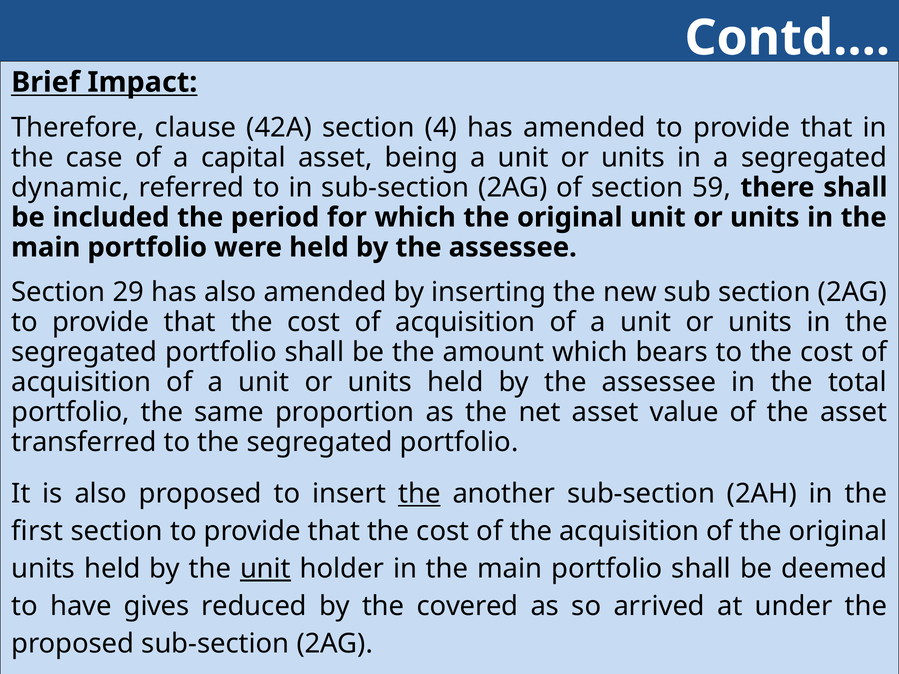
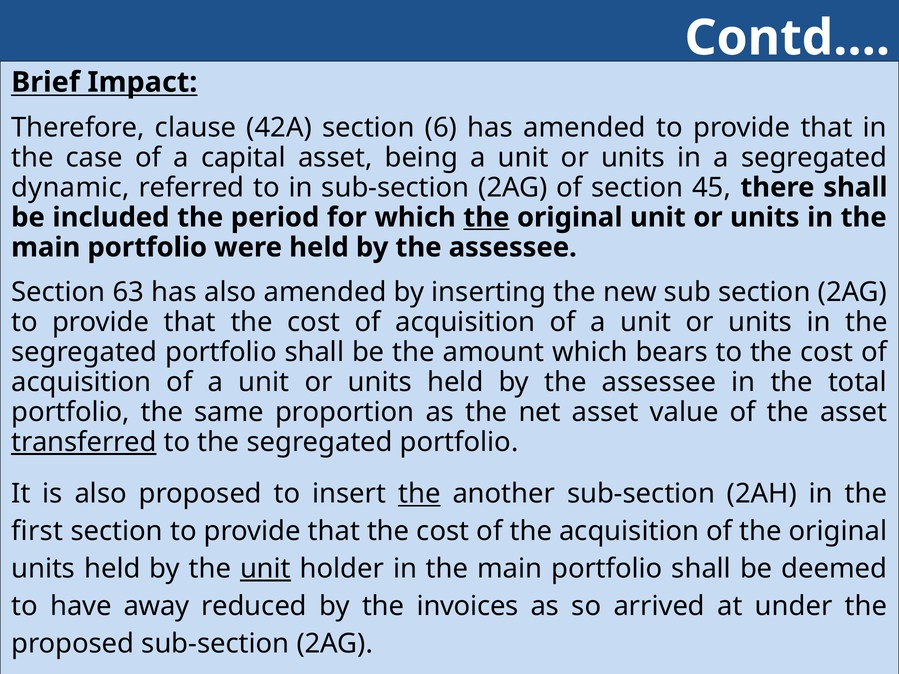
4: 4 -> 6
59: 59 -> 45
the at (486, 217) underline: none -> present
29: 29 -> 63
transferred underline: none -> present
gives: gives -> away
covered: covered -> invoices
